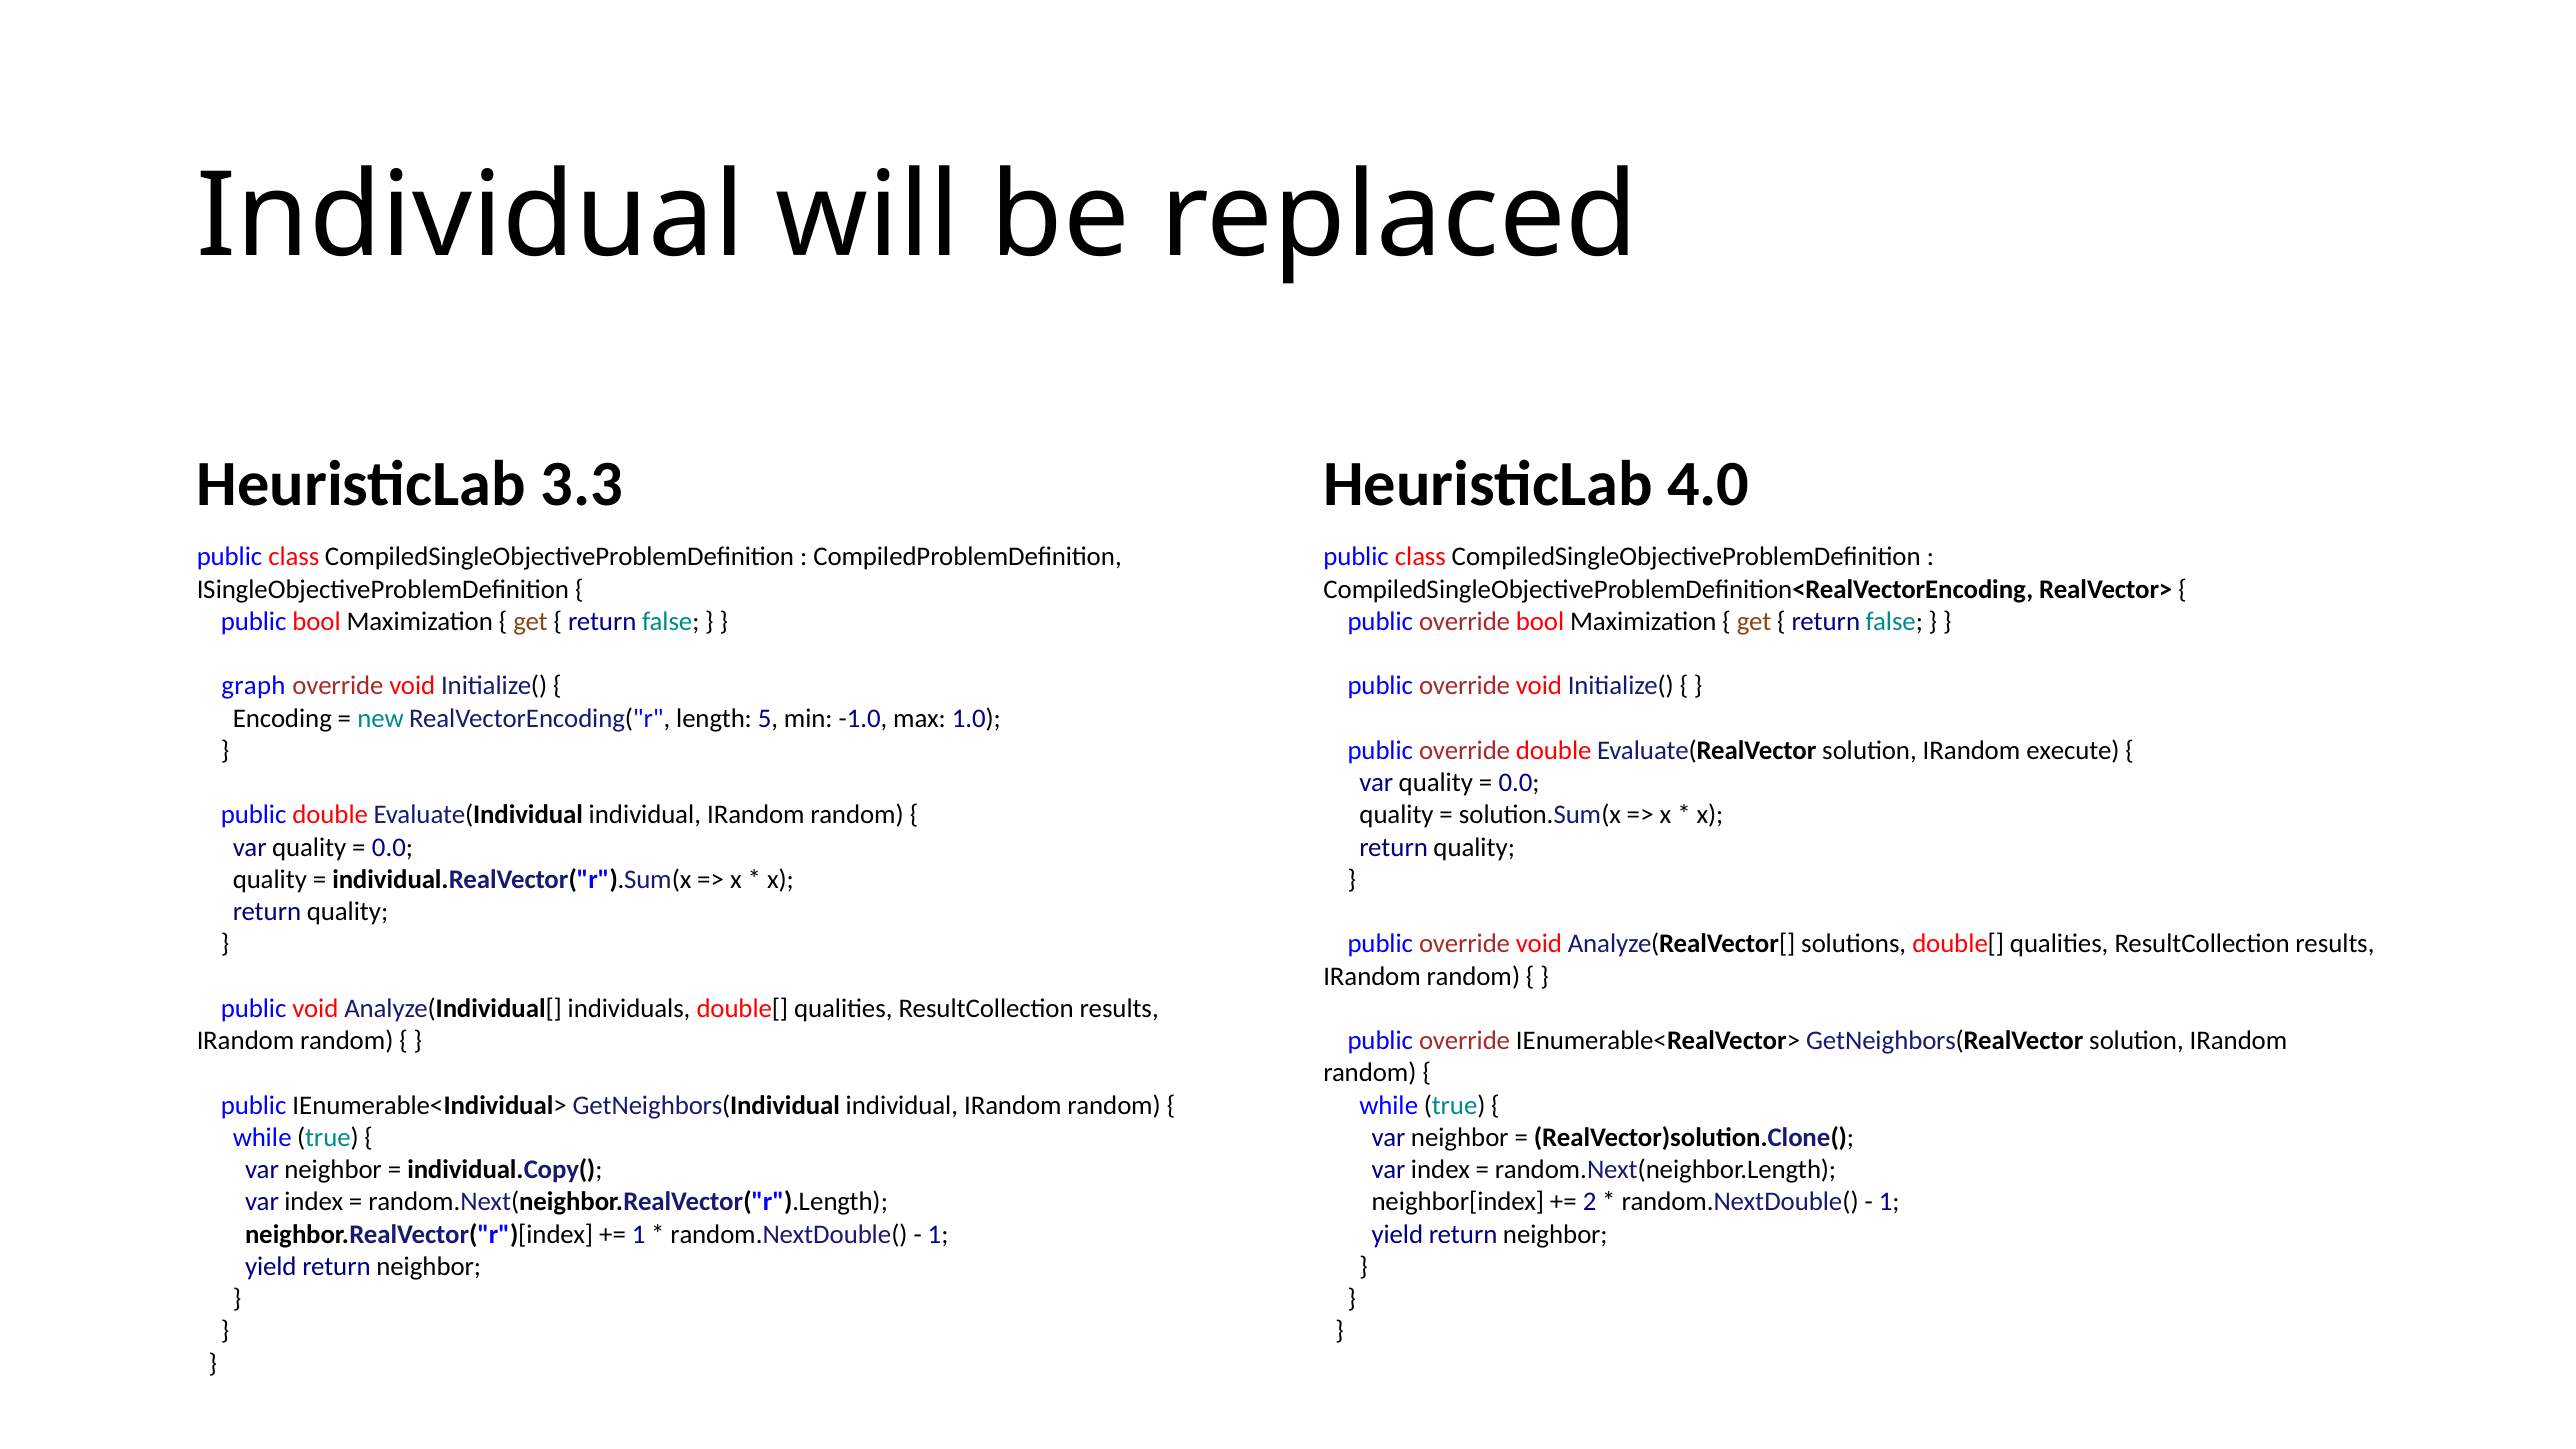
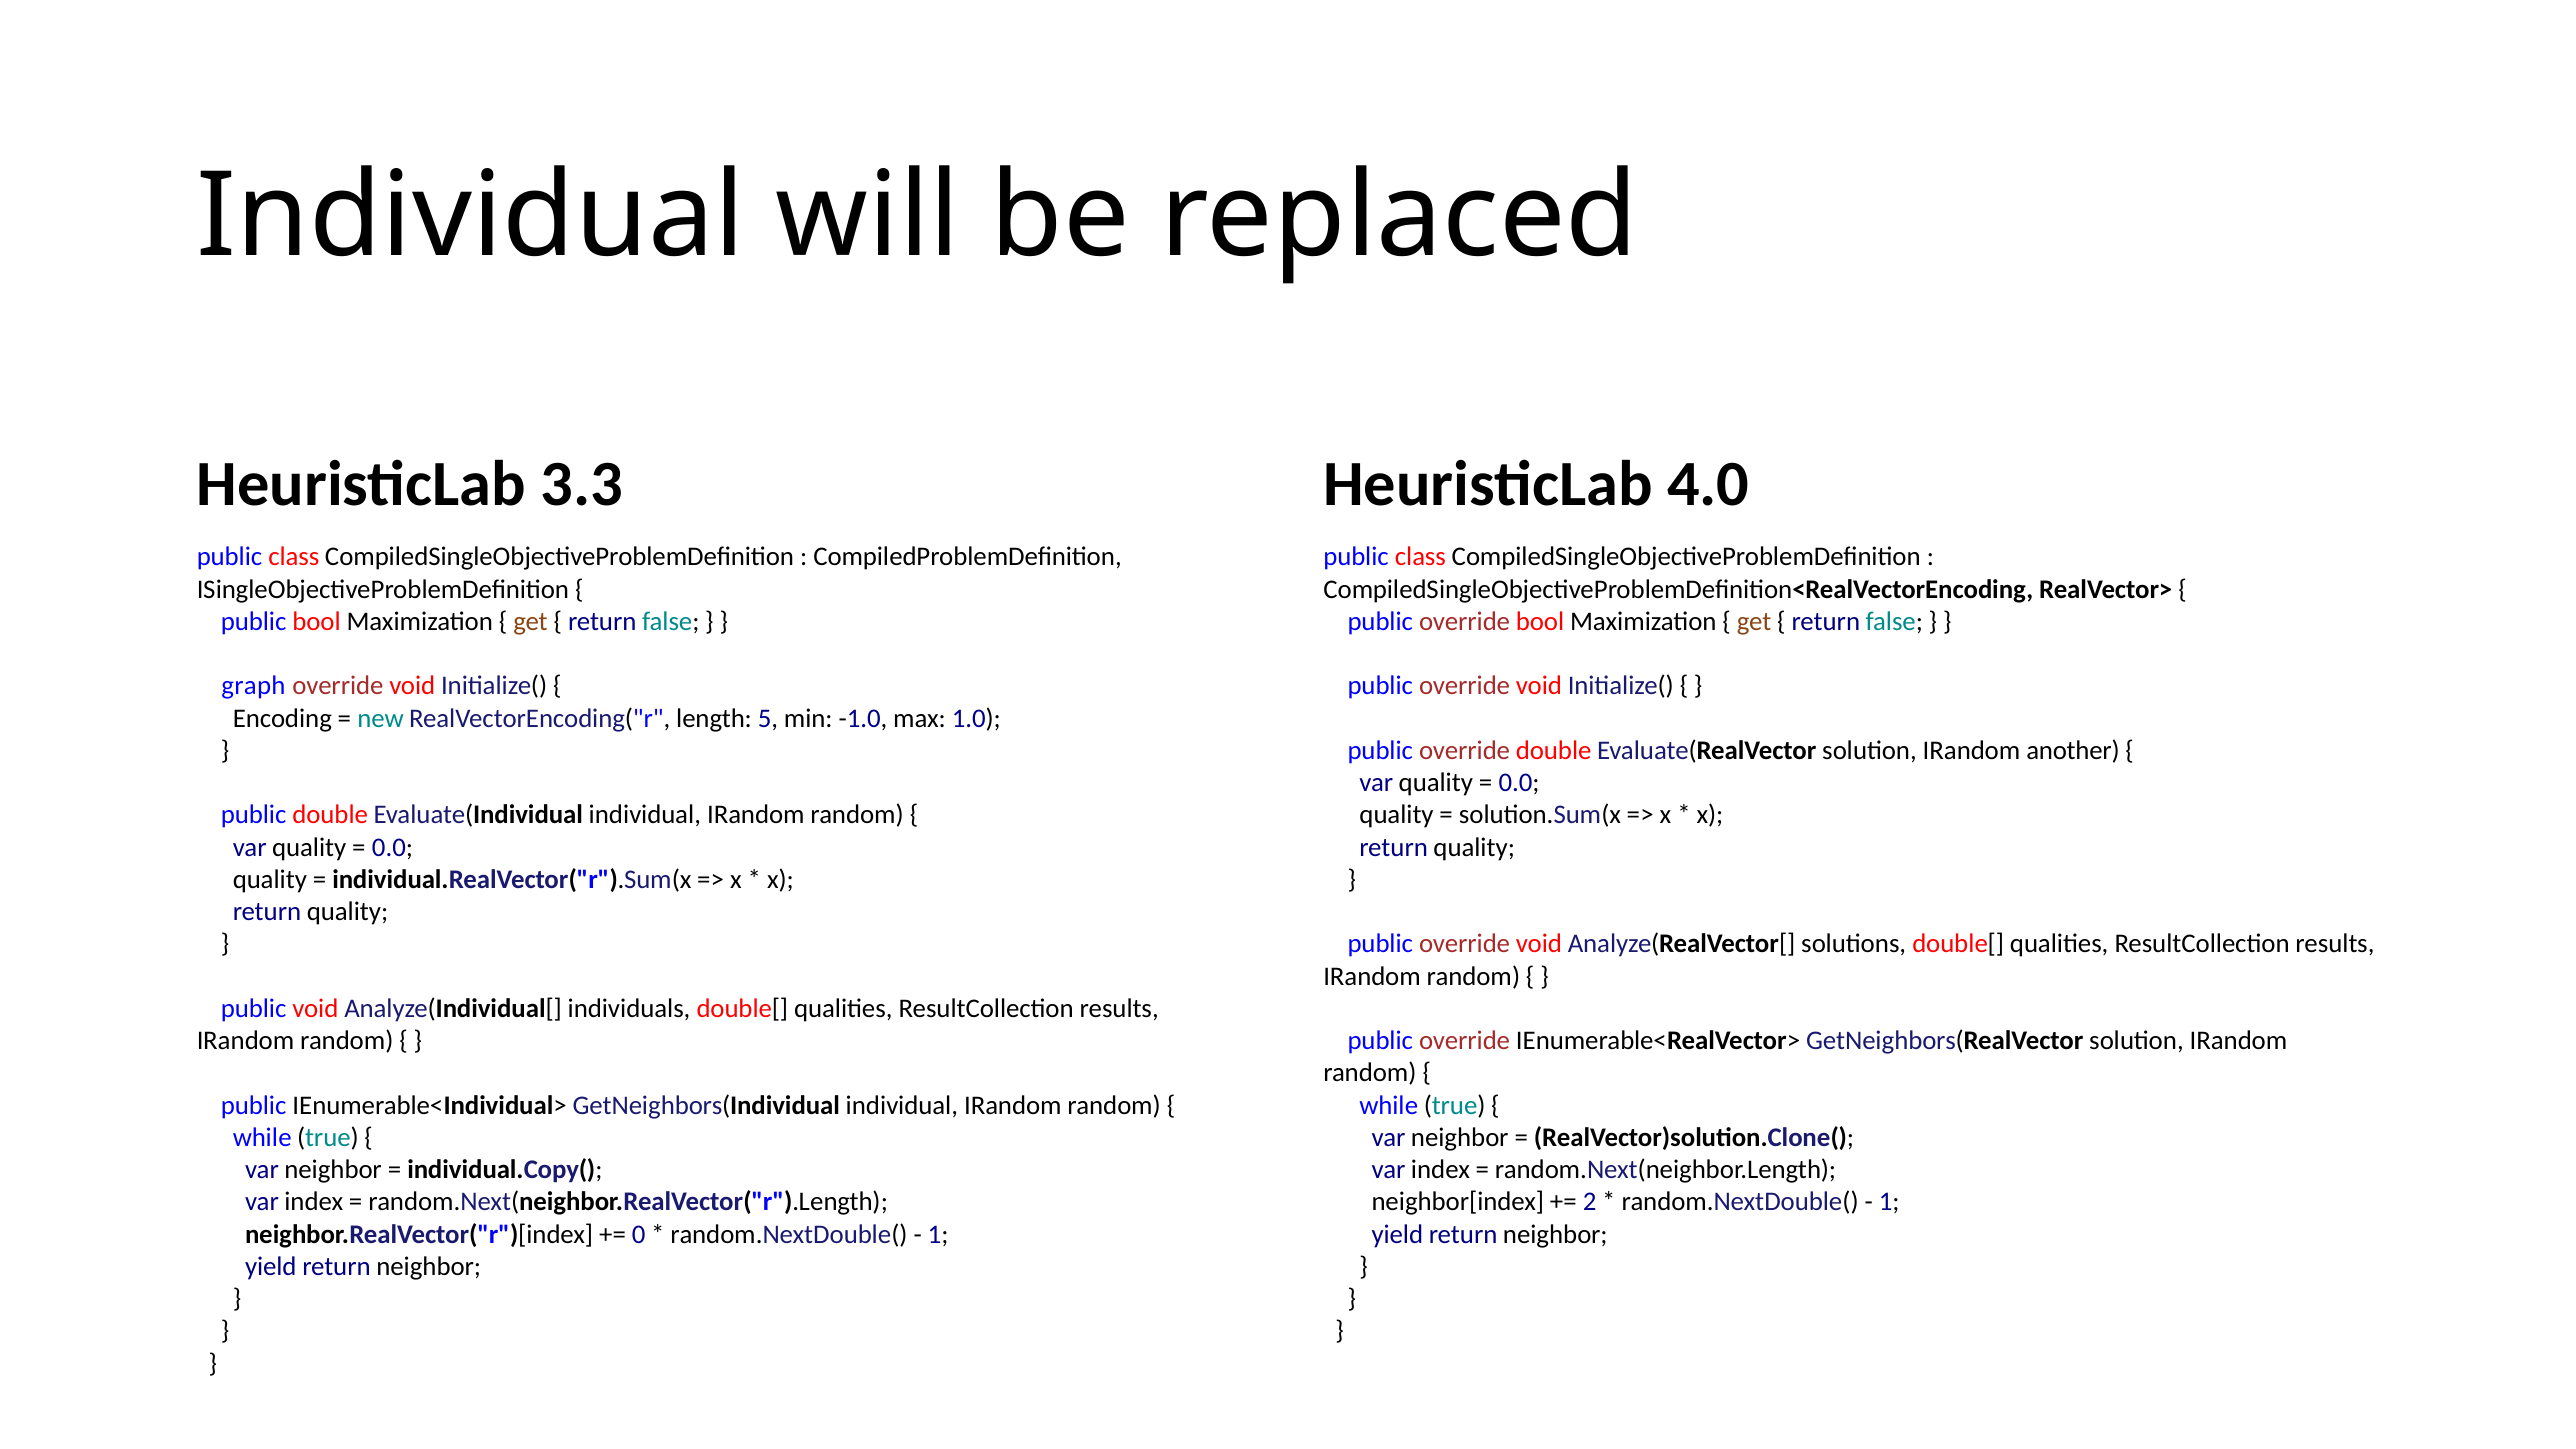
execute: execute -> another
1 at (639, 1234): 1 -> 0
